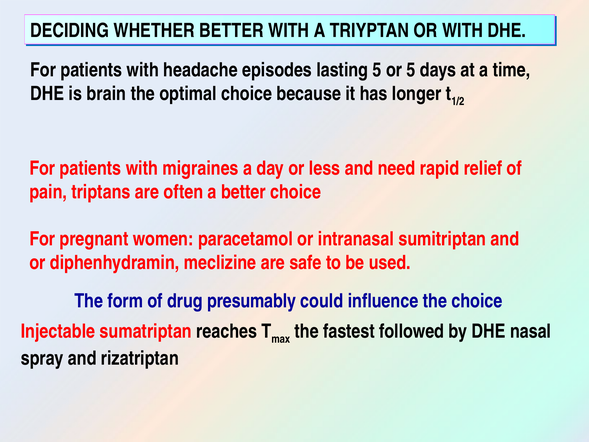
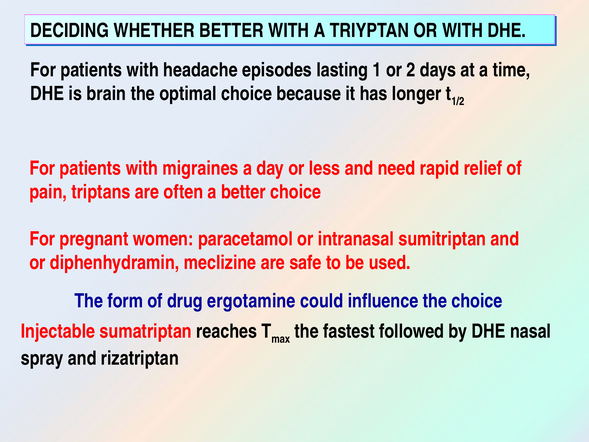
lasting 5: 5 -> 1
or 5: 5 -> 2
presumably: presumably -> ergotamine
